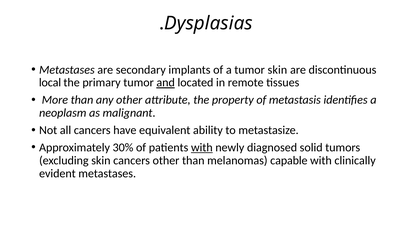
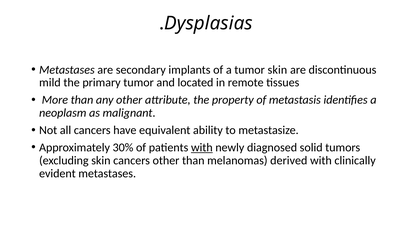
local: local -> mild
and underline: present -> none
capable: capable -> derived
